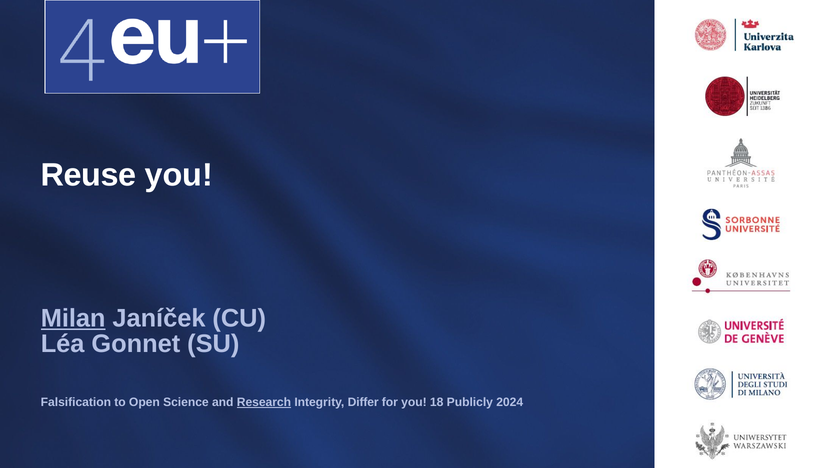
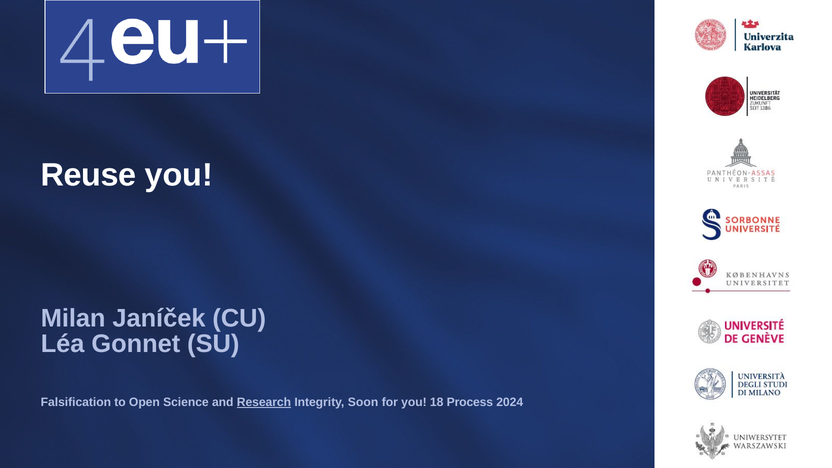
Milan underline: present -> none
Differ: Differ -> Soon
Publicly: Publicly -> Process
